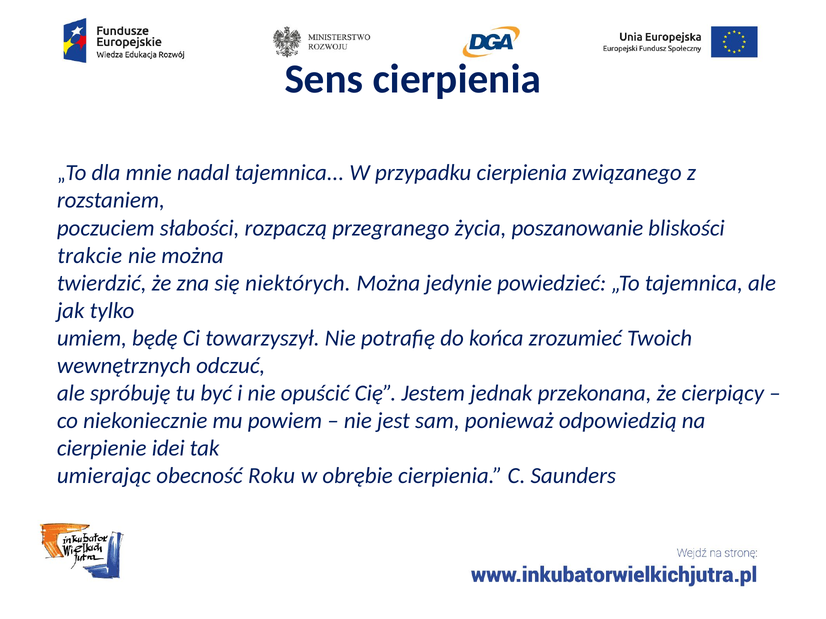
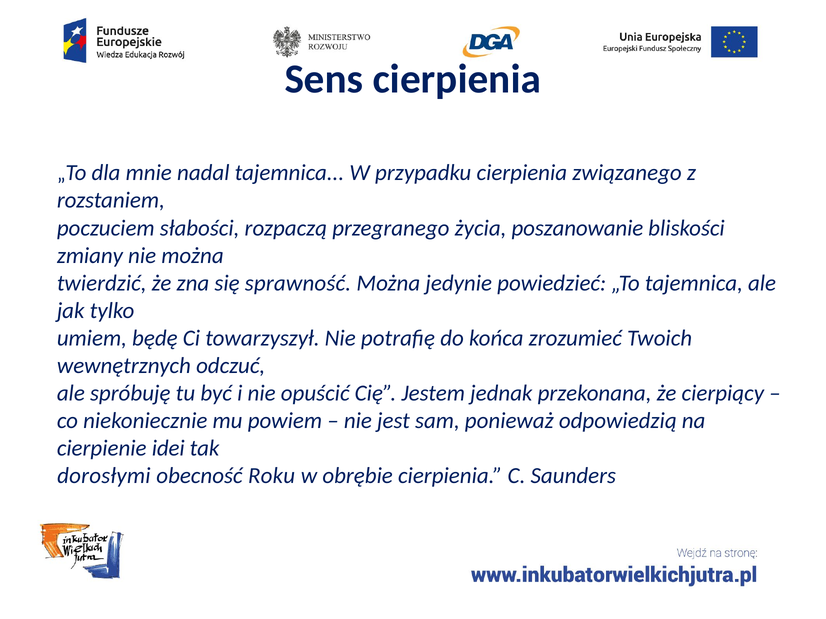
trakcie: trakcie -> zmiany
niektórych: niektórych -> sprawność
umierając: umierając -> dorosłymi
